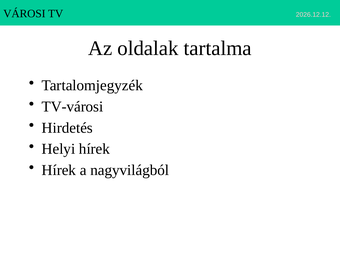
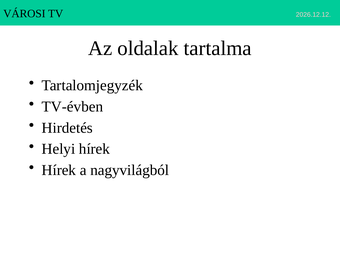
TV-városi: TV-városi -> TV-évben
